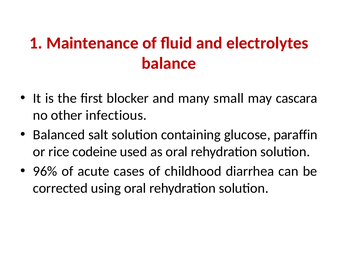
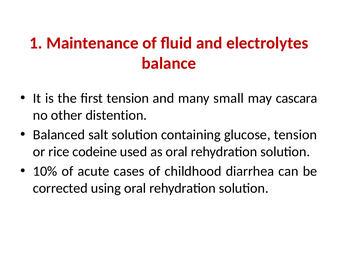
first blocker: blocker -> tension
infectious: infectious -> distention
glucose paraffin: paraffin -> tension
96%: 96% -> 10%
